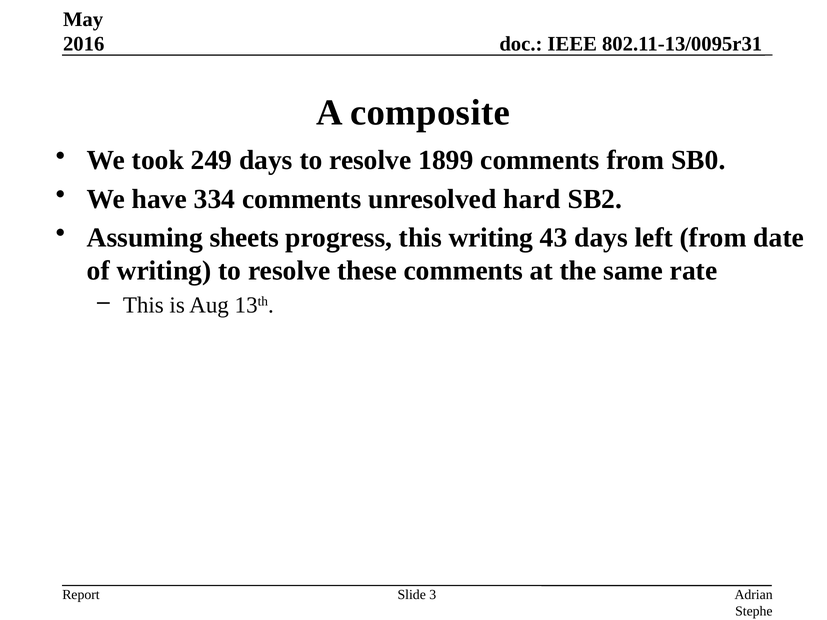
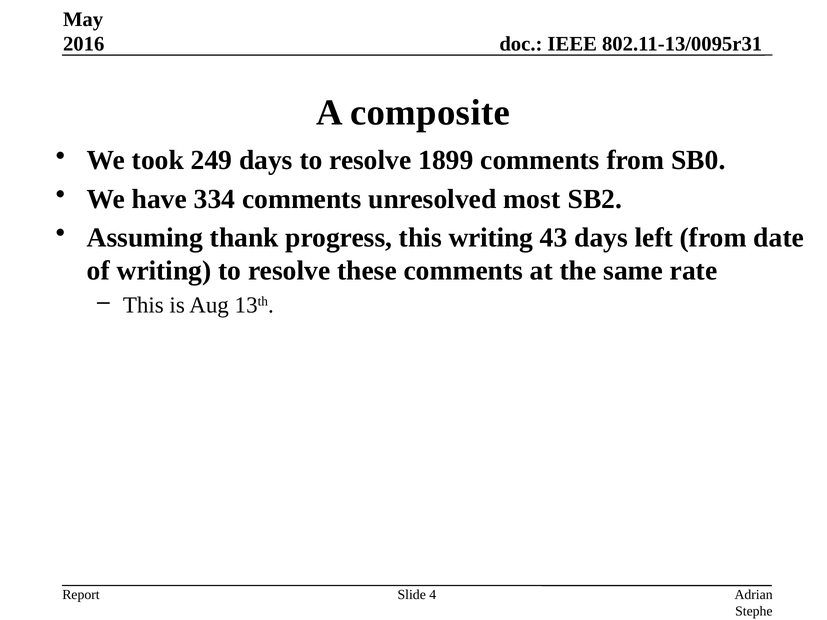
hard: hard -> most
sheets: sheets -> thank
3: 3 -> 4
